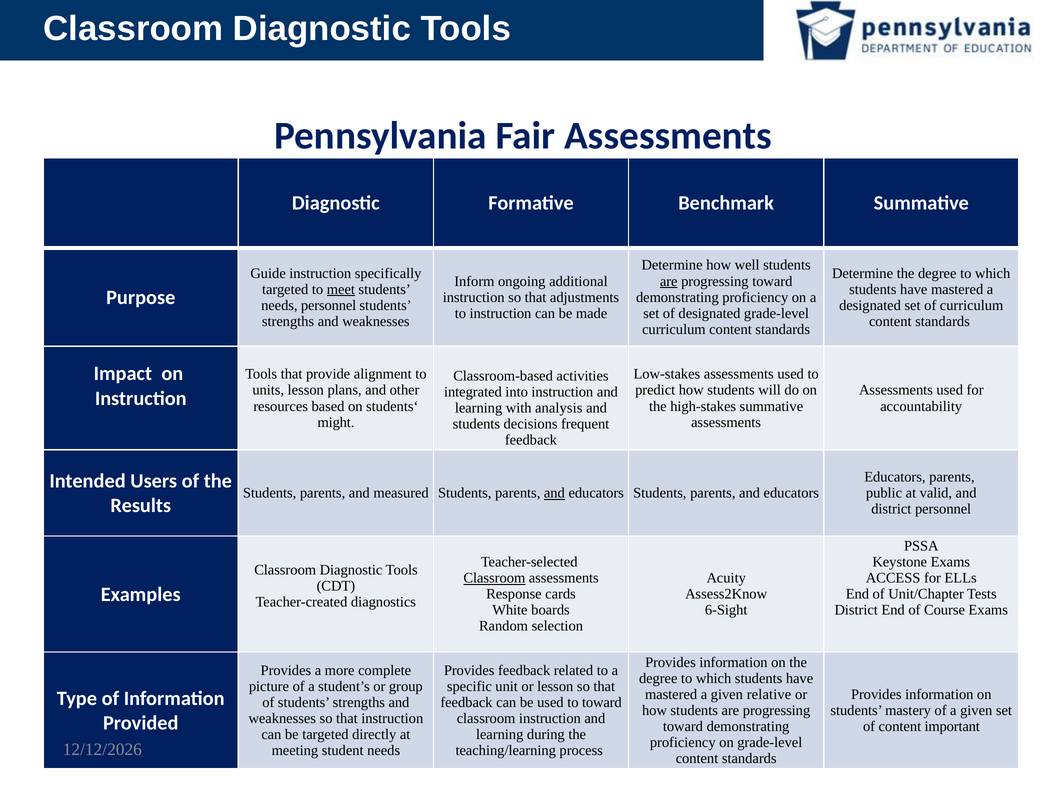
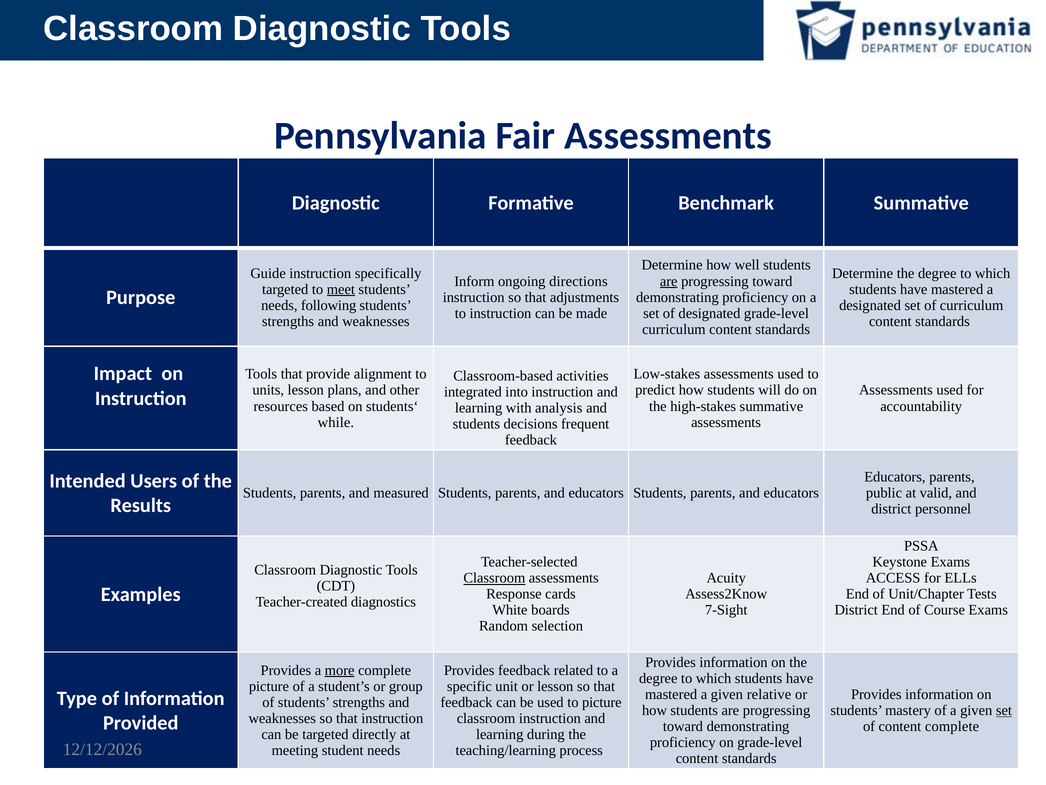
additional: additional -> directions
needs personnel: personnel -> following
might: might -> while
and at (554, 493) underline: present -> none
6-Sight: 6-Sight -> 7-Sight
more underline: none -> present
to toward: toward -> picture
set at (1004, 710) underline: none -> present
content important: important -> complete
